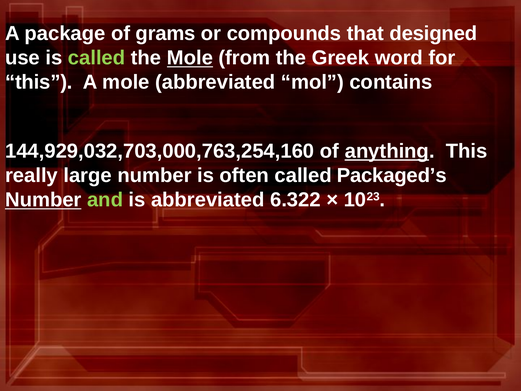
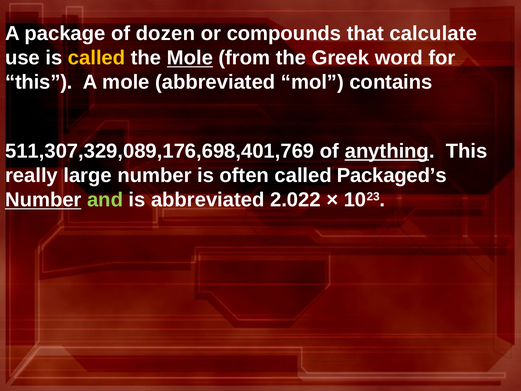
grams: grams -> dozen
designed: designed -> calculate
called at (97, 58) colour: light green -> yellow
144,929,032,703,000,763,254,160: 144,929,032,703,000,763,254,160 -> 511,307,329,089,176,698,401,769
6.322: 6.322 -> 2.022
